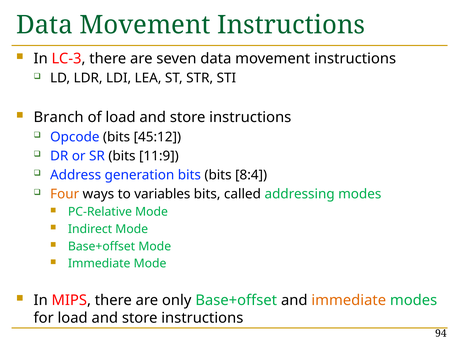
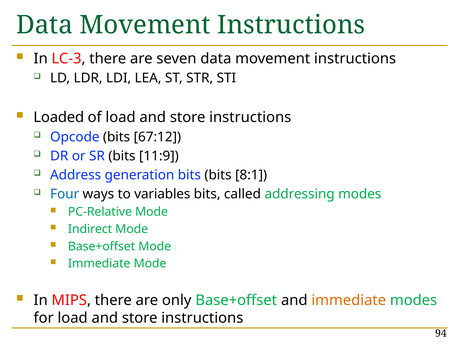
Branch: Branch -> Loaded
45:12: 45:12 -> 67:12
8:4: 8:4 -> 8:1
Four colour: orange -> blue
